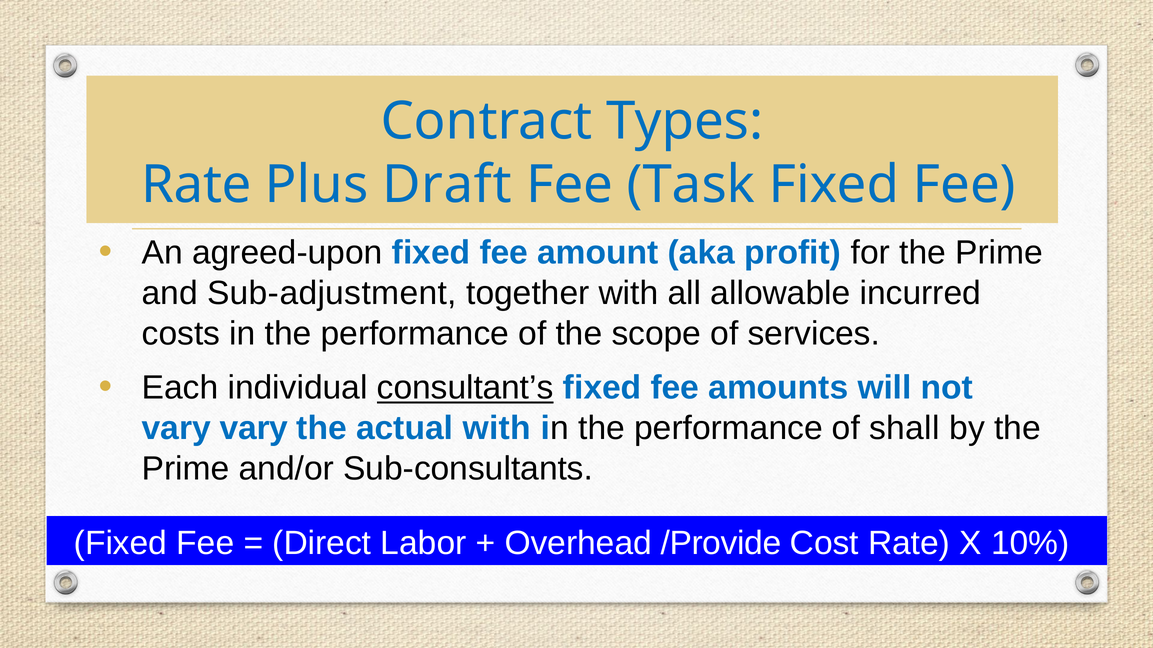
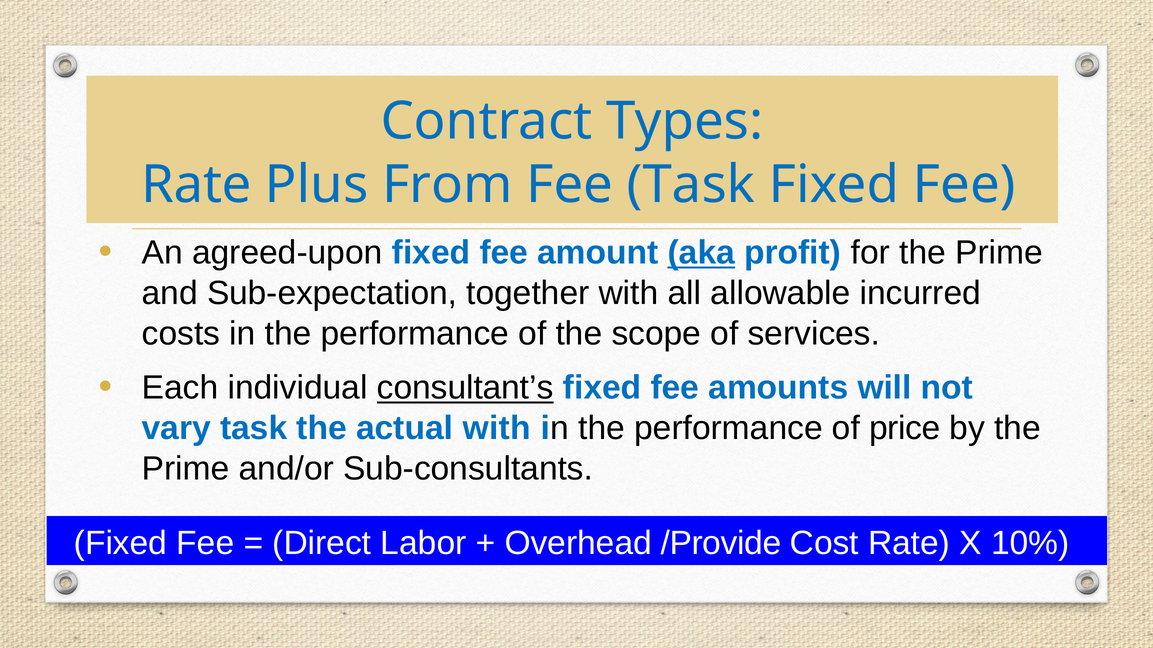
Draft: Draft -> From
aka underline: none -> present
Sub-adjustment: Sub-adjustment -> Sub-expectation
vary vary: vary -> task
shall: shall -> price
